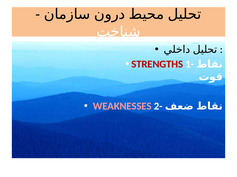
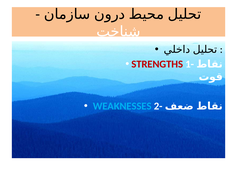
WEAKNESSES colour: pink -> light blue
